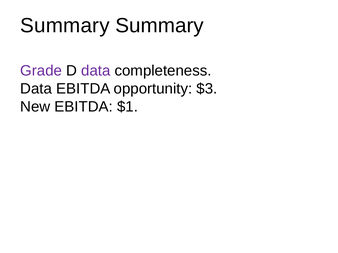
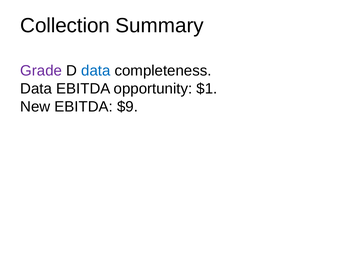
Summary at (65, 26): Summary -> Collection
data at (96, 71) colour: purple -> blue
$3: $3 -> $1
$1: $1 -> $9
